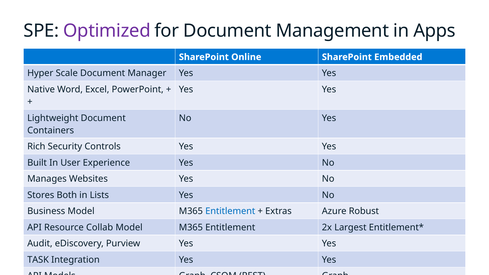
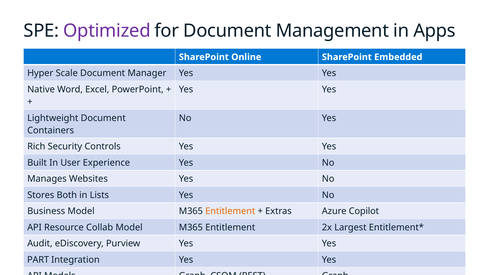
Entitlement at (230, 211) colour: blue -> orange
Robust: Robust -> Copilot
TASK: TASK -> PART
